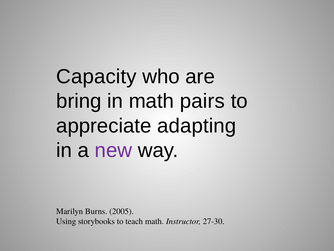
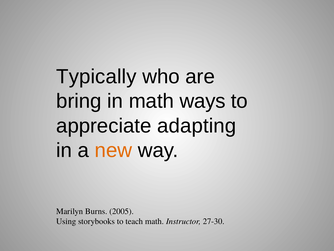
Capacity: Capacity -> Typically
pairs: pairs -> ways
new colour: purple -> orange
